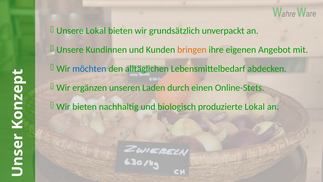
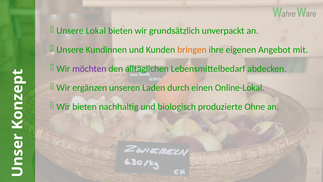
möchten colour: blue -> purple
Online-Stets: Online-Stets -> Online-Lokal
produzierte Lokal: Lokal -> Ohne
